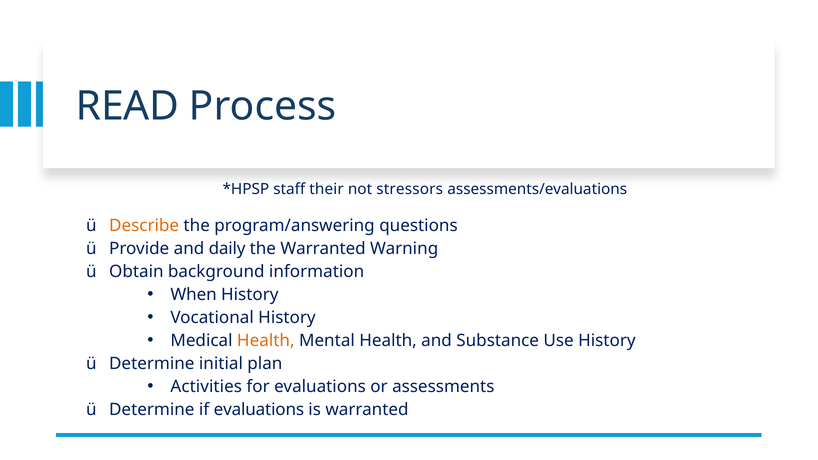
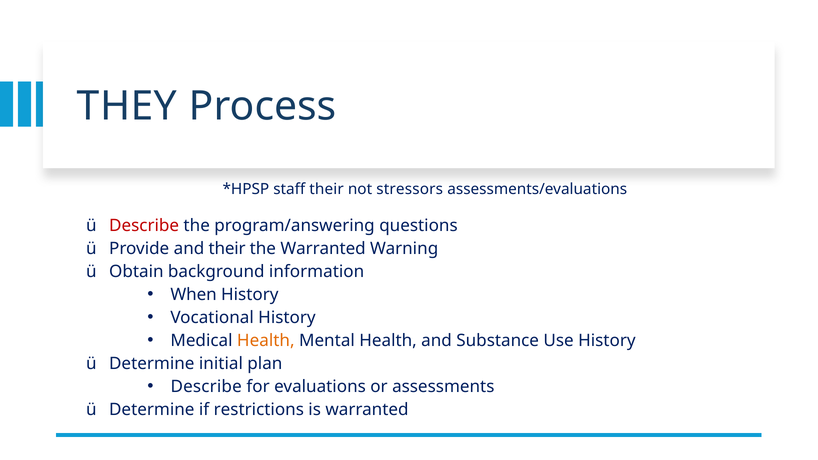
READ: READ -> THEY
Describe at (144, 226) colour: orange -> red
and daily: daily -> their
Activities at (206, 387): Activities -> Describe
if evaluations: evaluations -> restrictions
